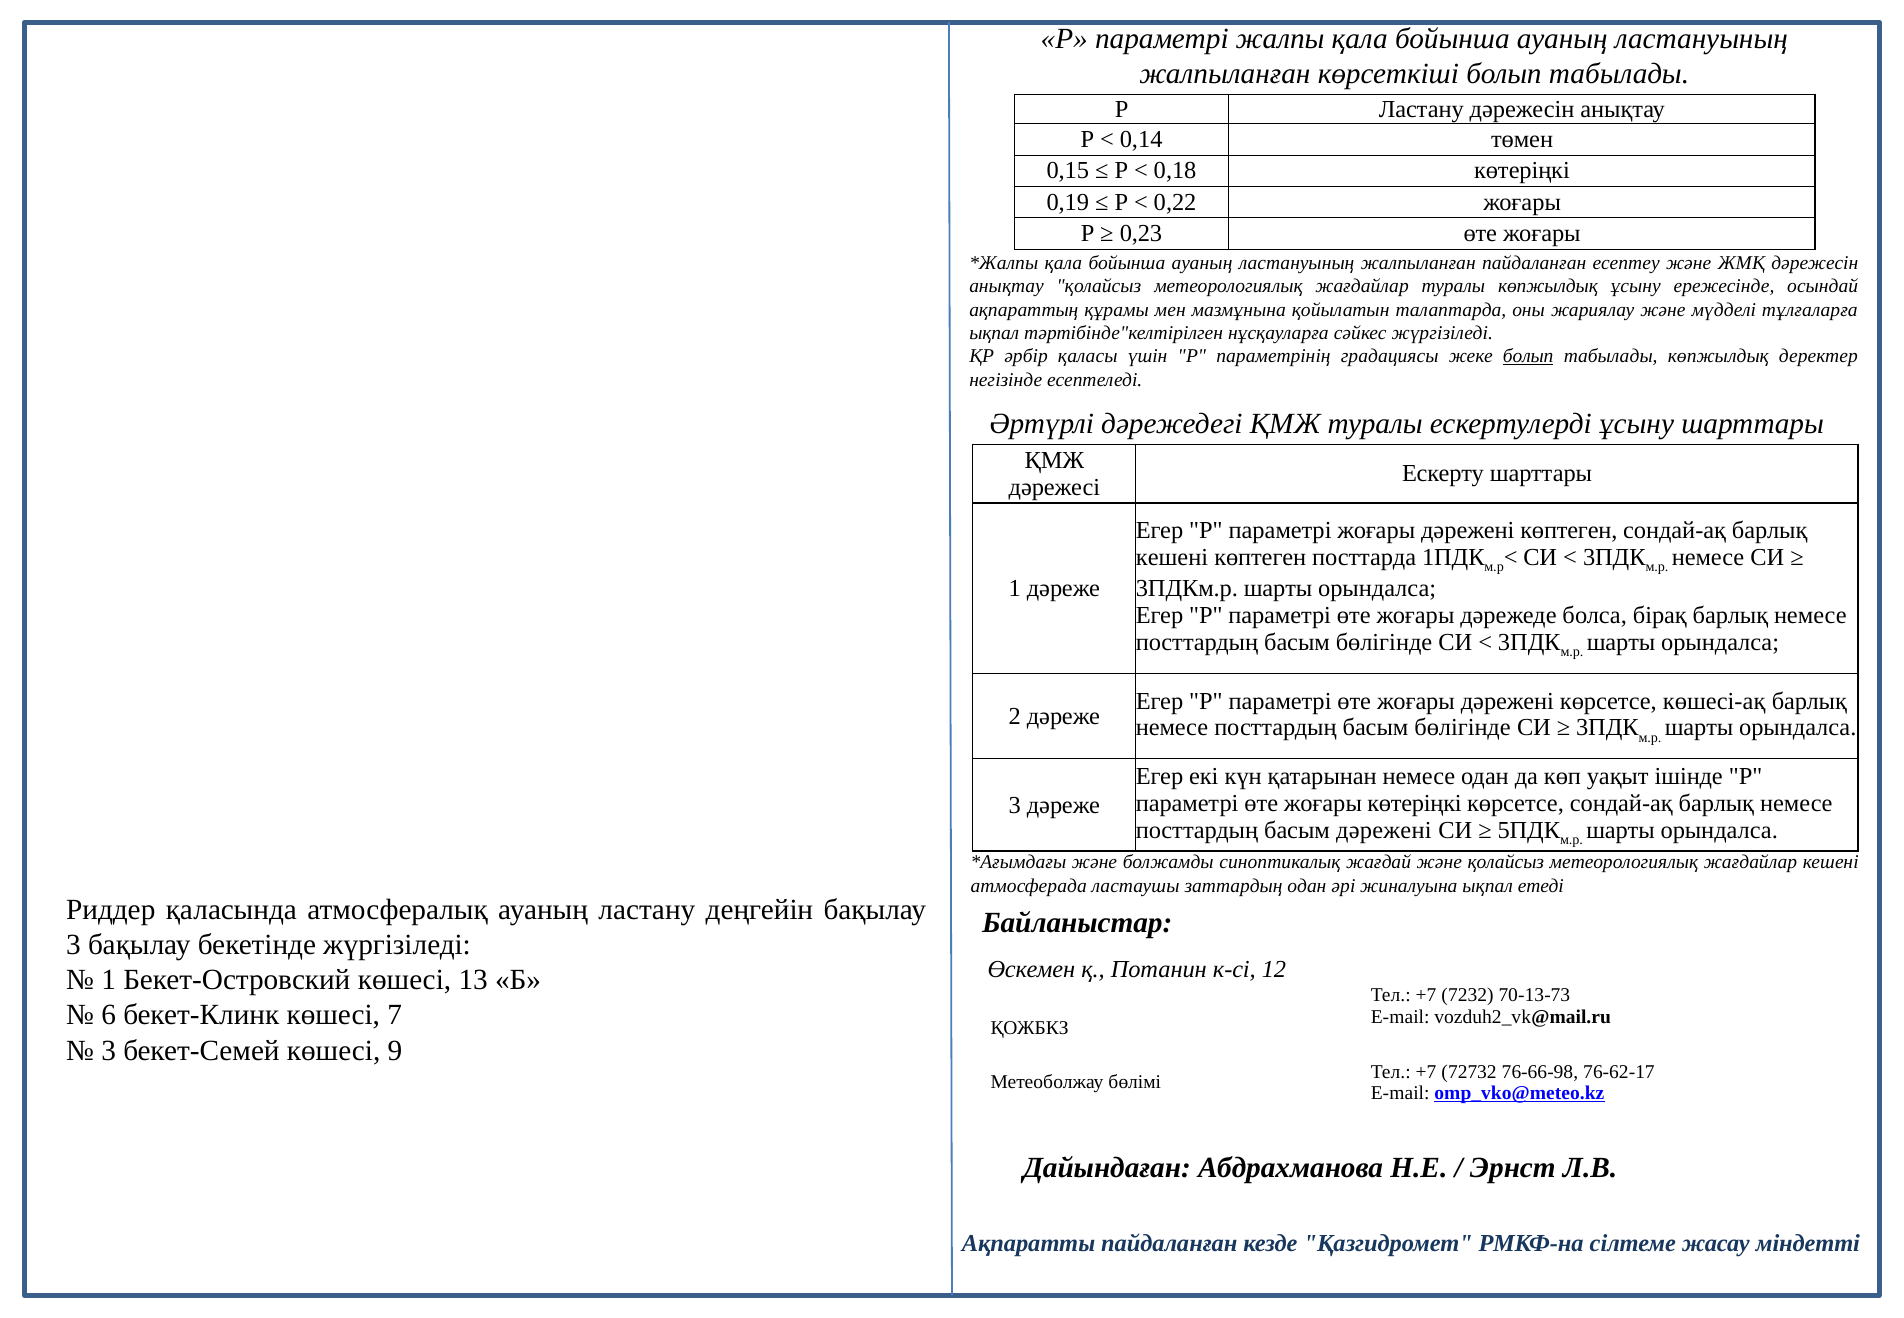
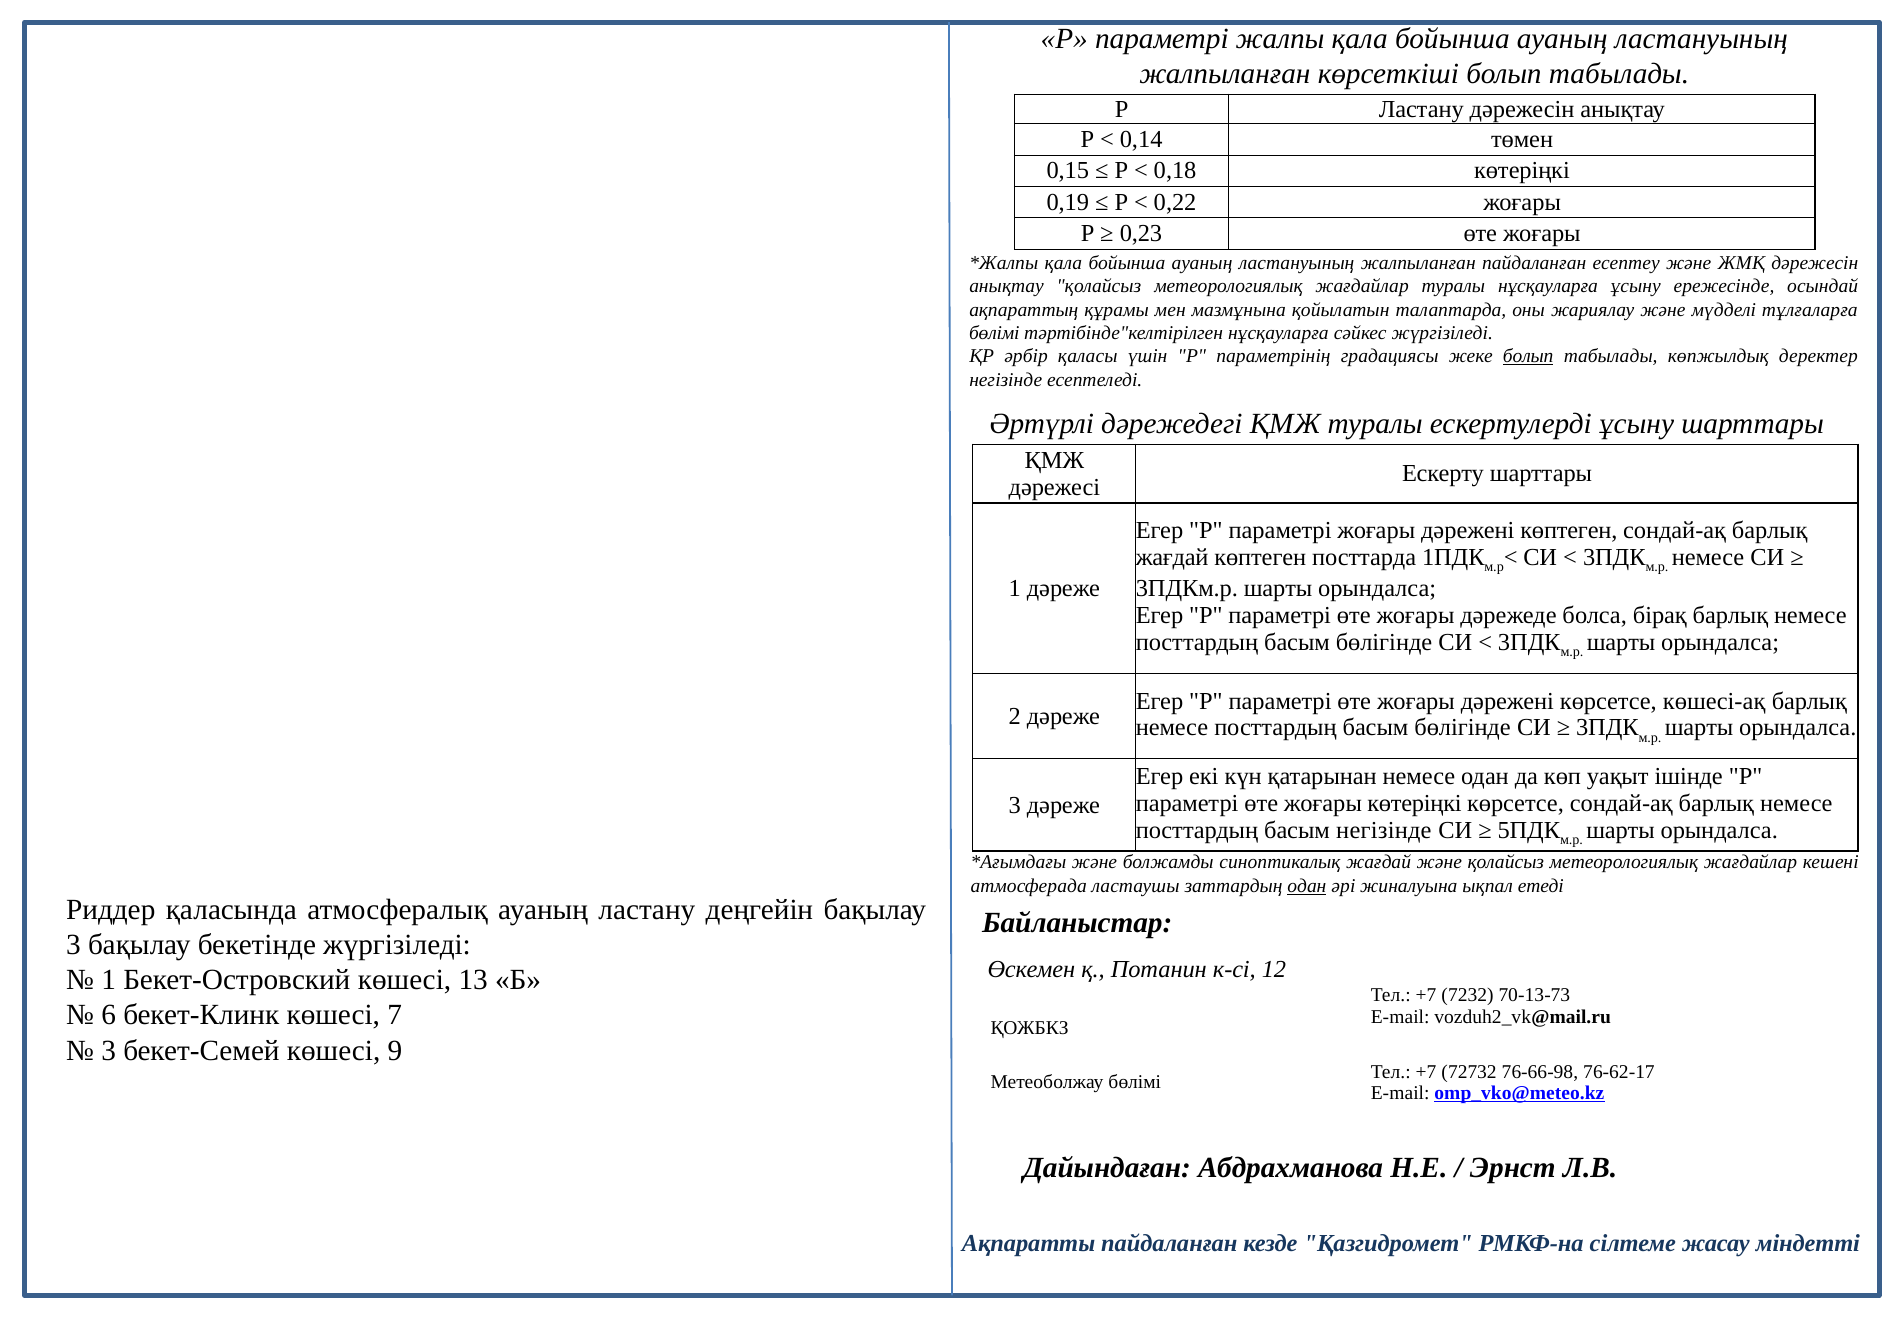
туралы көпжылдық: көпжылдық -> нұсқауларға
ықпал at (994, 333): ықпал -> бөлімі
кешені at (1172, 558): кешені -> жағдай
басым дәрежені: дәрежені -> негізінде
одан at (1307, 886) underline: none -> present
